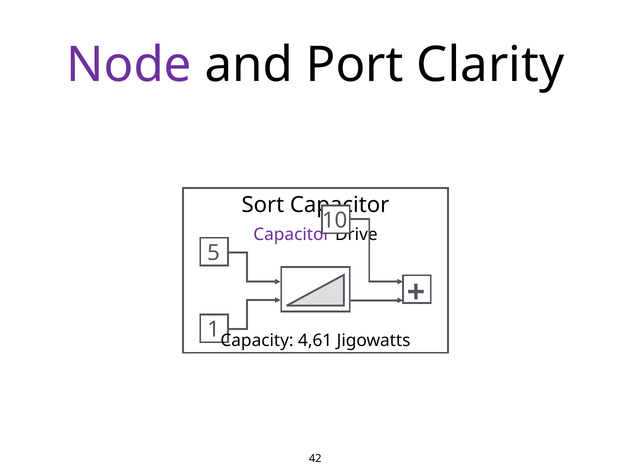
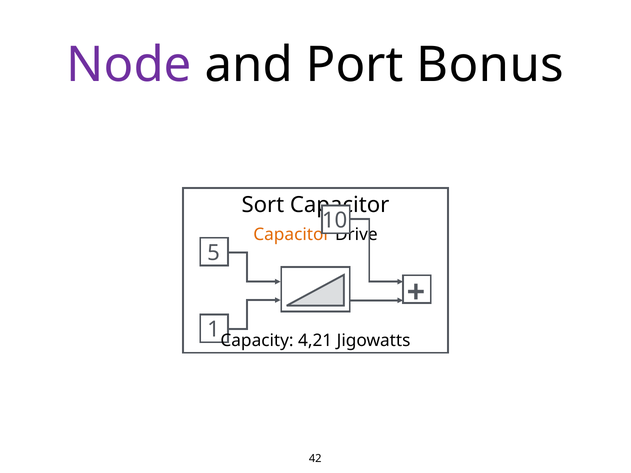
Clarity: Clarity -> Bonus
Capacitor at (292, 235) colour: purple -> orange
4,61: 4,61 -> 4,21
